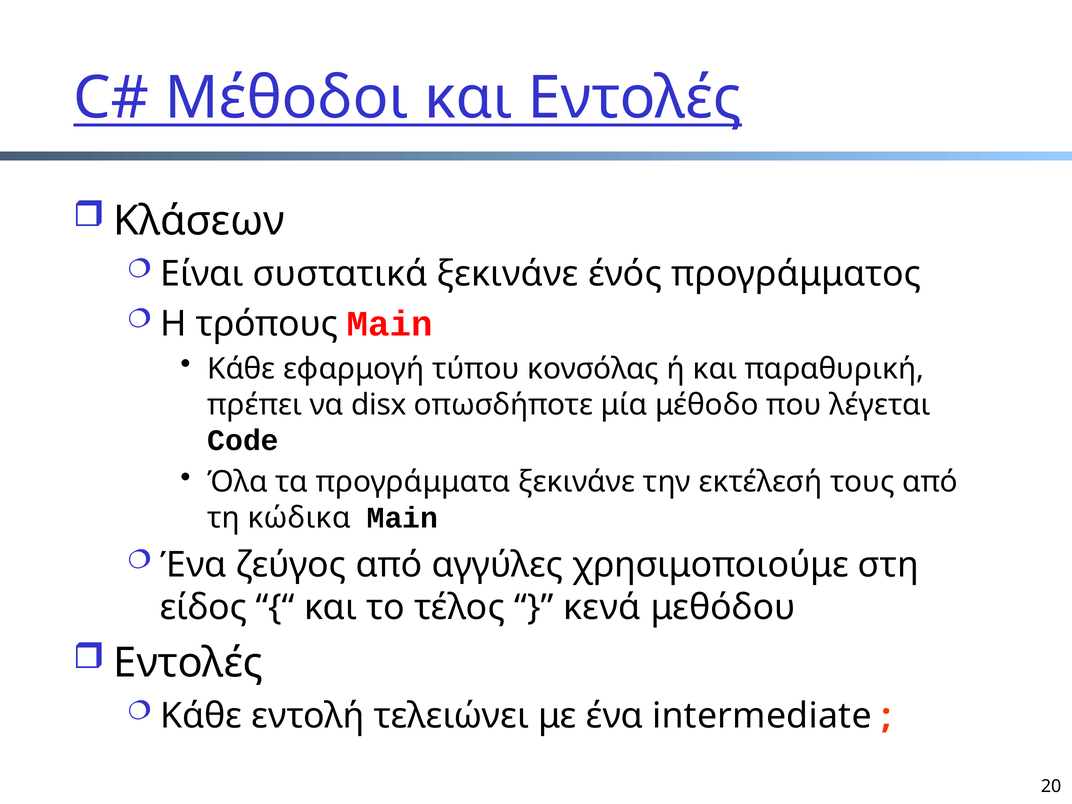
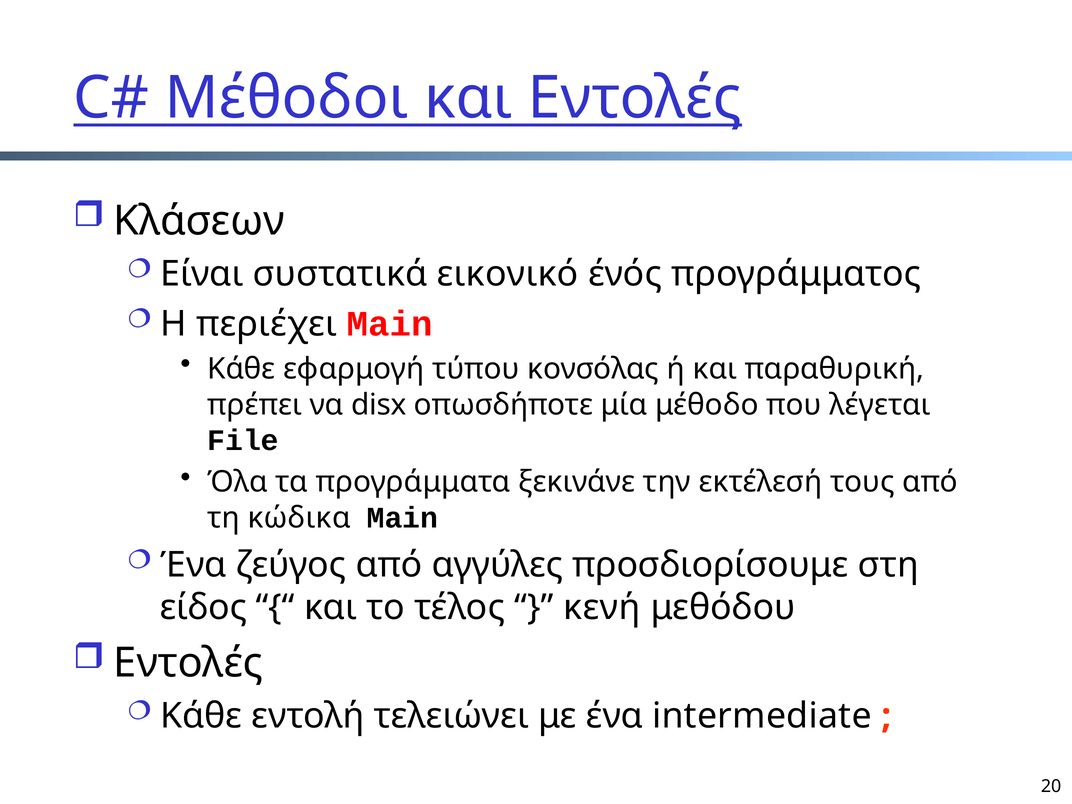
συστατικά ξεκινάνε: ξεκινάνε -> εικονικό
τρόπους: τρόπους -> περιέχει
Code: Code -> File
χρησιμοποιούμε: χρησιμοποιούμε -> προσδιορίσουμε
κενά: κενά -> κενή
